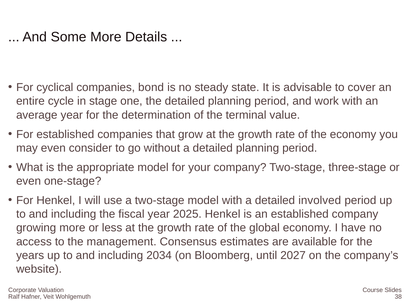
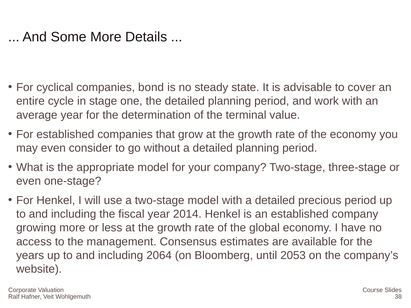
involved: involved -> precious
2025: 2025 -> 2014
2034: 2034 -> 2064
2027: 2027 -> 2053
